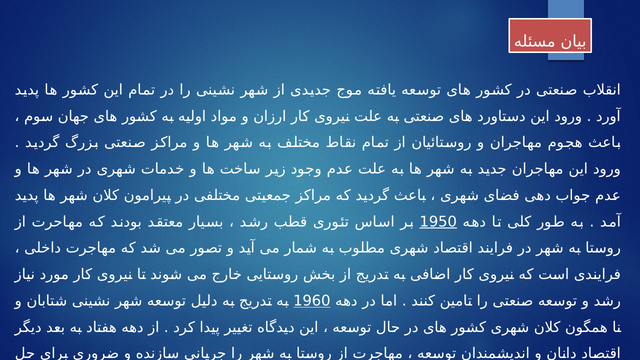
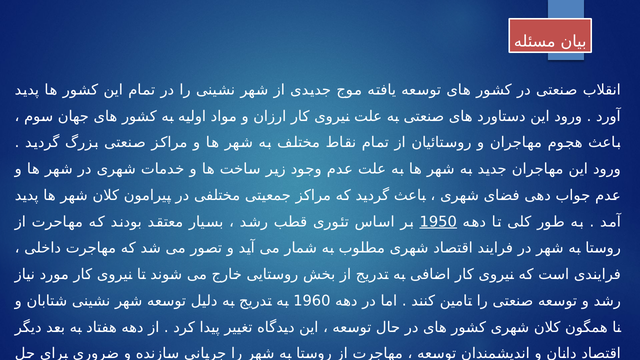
1960 underline: present -> none
